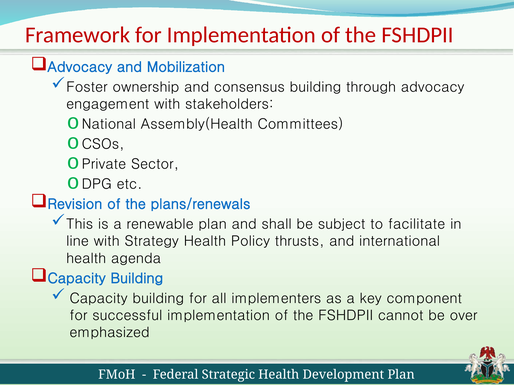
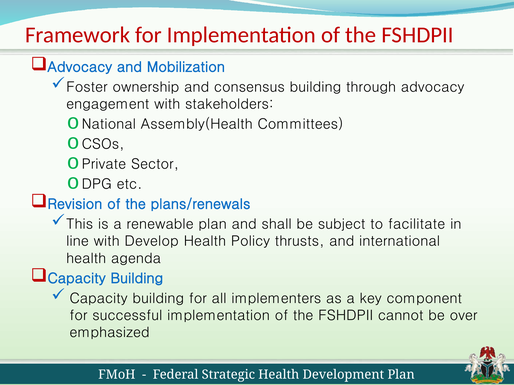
Strategy: Strategy -> Develop
